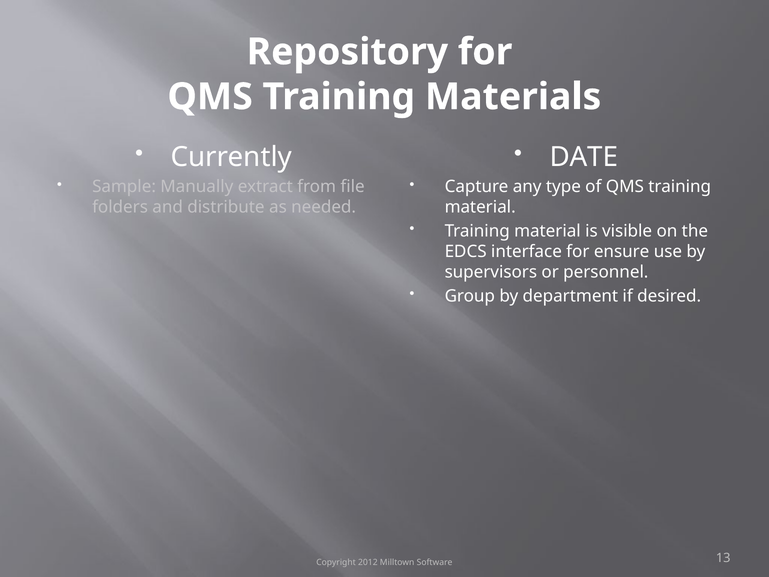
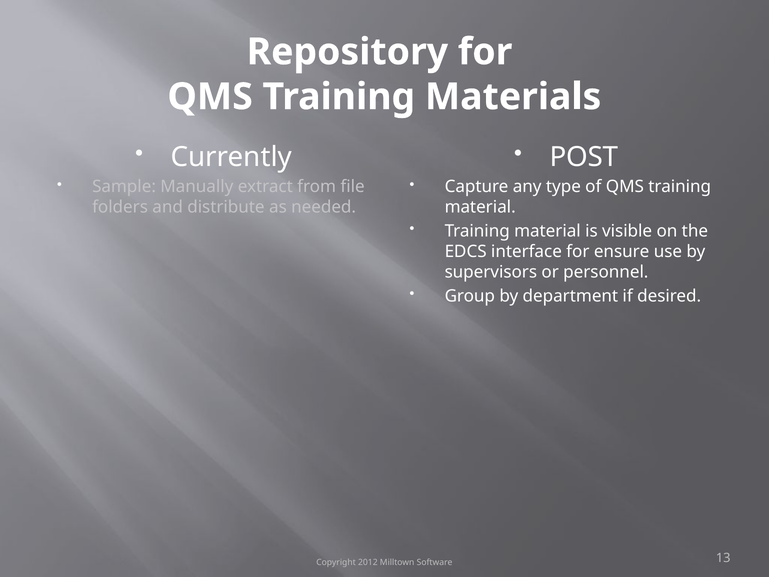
DATE: DATE -> POST
